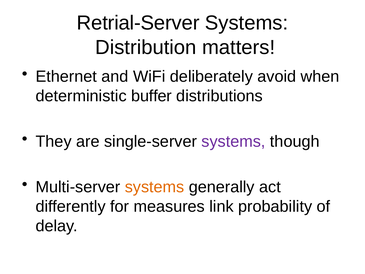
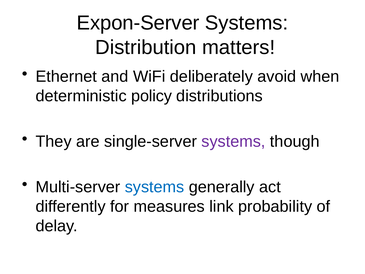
Retrial-Server: Retrial-Server -> Expon-Server
buffer: buffer -> policy
systems at (155, 187) colour: orange -> blue
